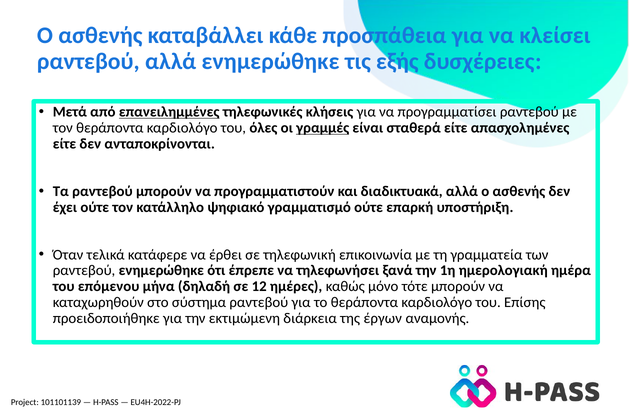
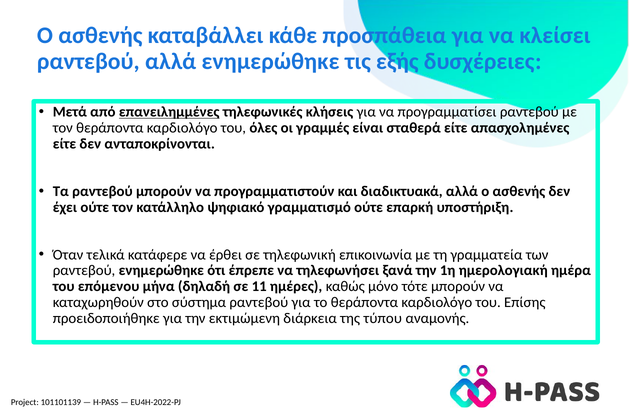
γραμμές underline: present -> none
12: 12 -> 11
έργων: έργων -> τύπου
